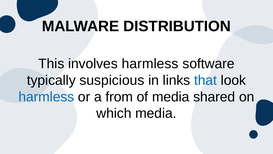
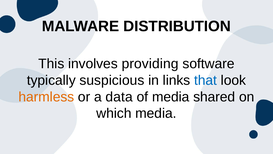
involves harmless: harmless -> providing
harmless at (46, 97) colour: blue -> orange
from: from -> data
